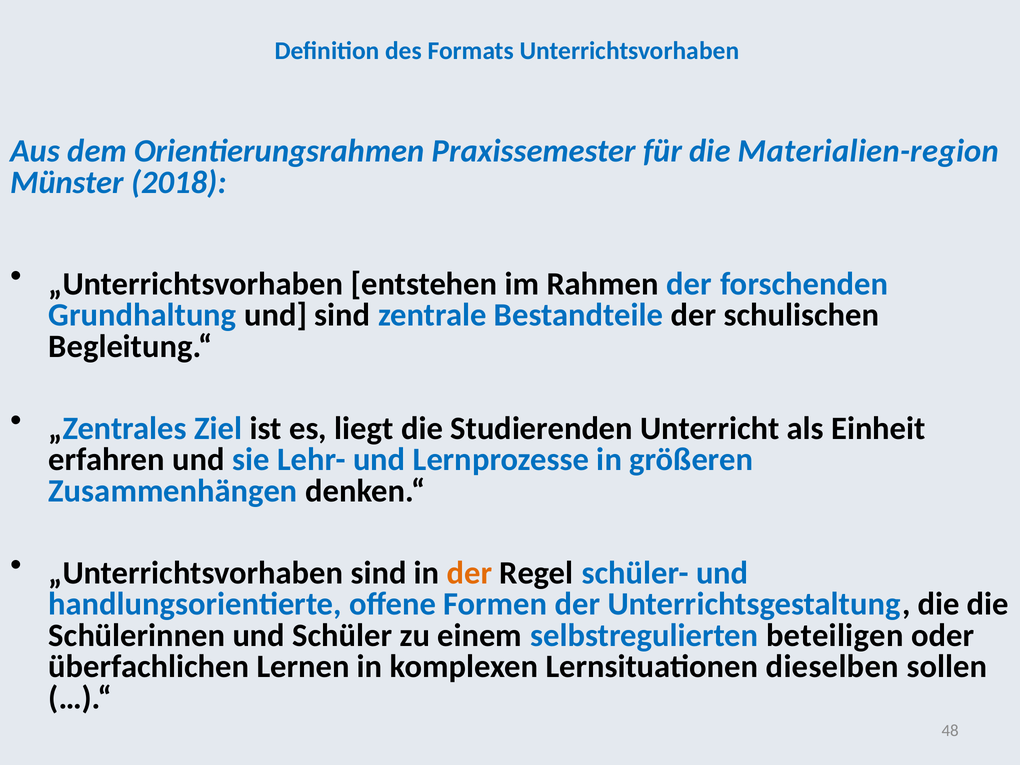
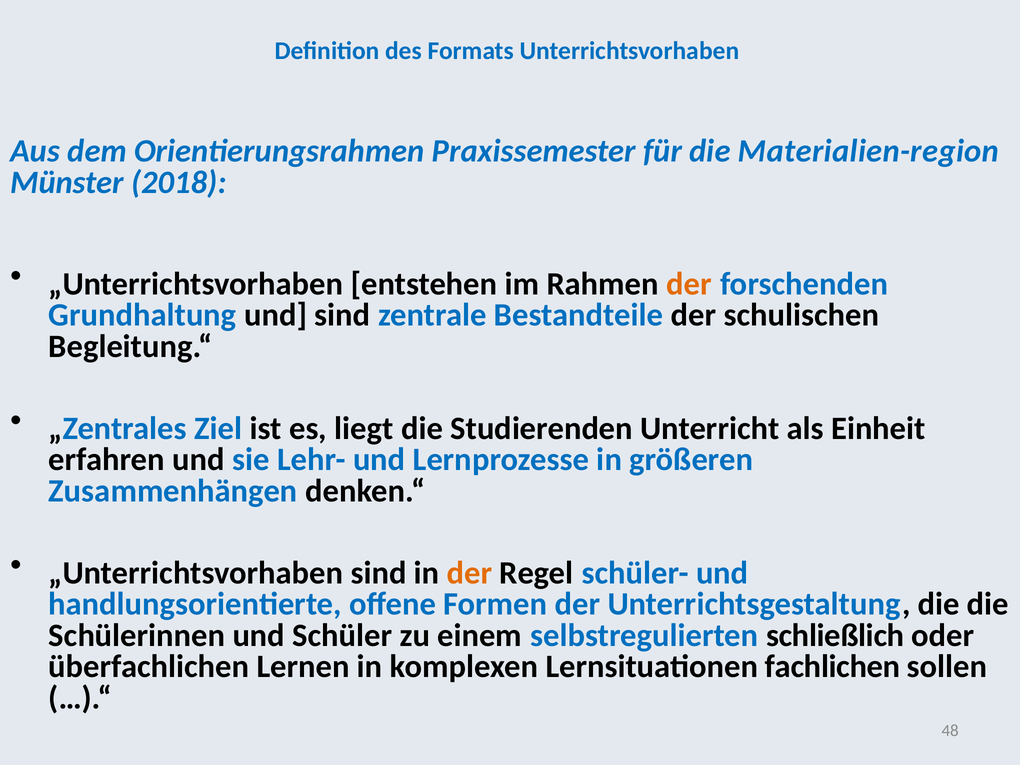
der at (689, 284) colour: blue -> orange
beteiligen: beteiligen -> schließlich
dieselben: dieselben -> fachlichen
